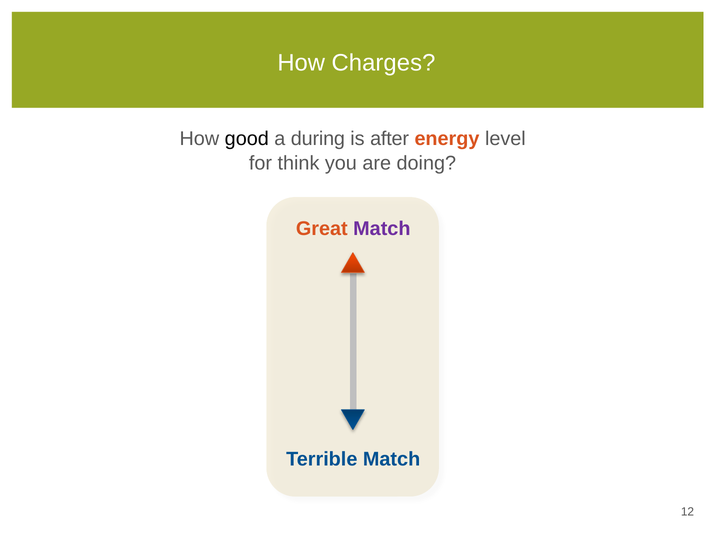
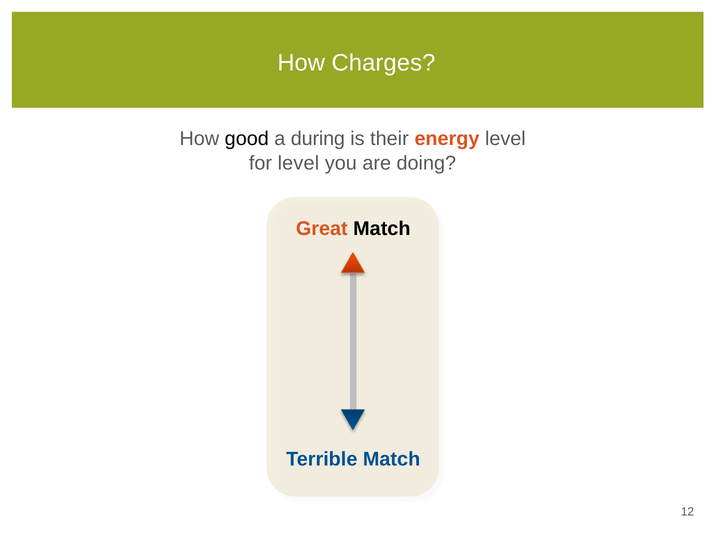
after: after -> their
for think: think -> level
Match at (382, 229) colour: purple -> black
